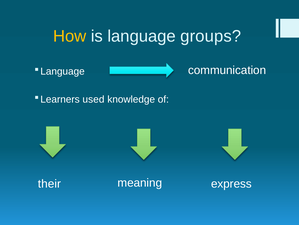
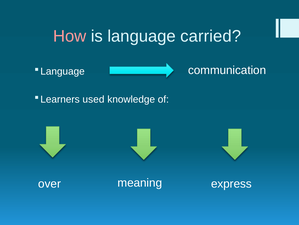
How colour: yellow -> pink
groups: groups -> carried
their: their -> over
